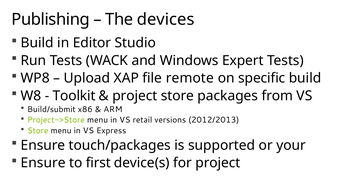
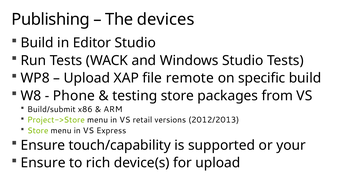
Windows Expert: Expert -> Studio
Toolkit: Toolkit -> Phone
project at (135, 96): project -> testing
touch/packages: touch/packages -> touch/capability
first: first -> rich
for project: project -> upload
